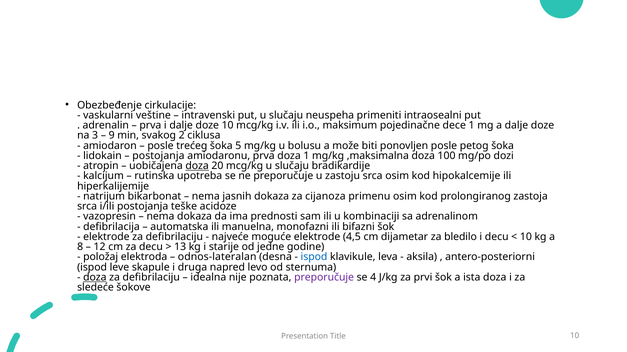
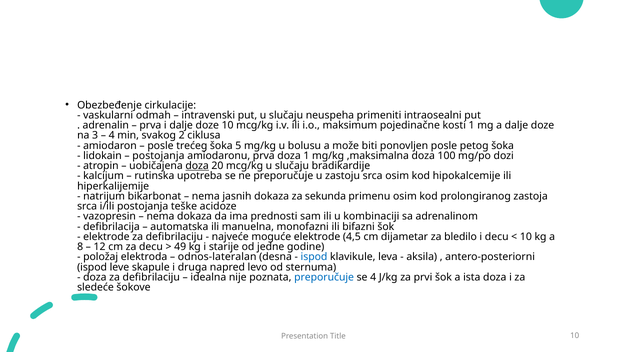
veštine: veštine -> odmah
dece: dece -> kosti
9 at (112, 136): 9 -> 4
cijanoza: cijanoza -> sekunda
13: 13 -> 49
doza at (95, 278) underline: present -> none
preporučuje at (324, 278) colour: purple -> blue
